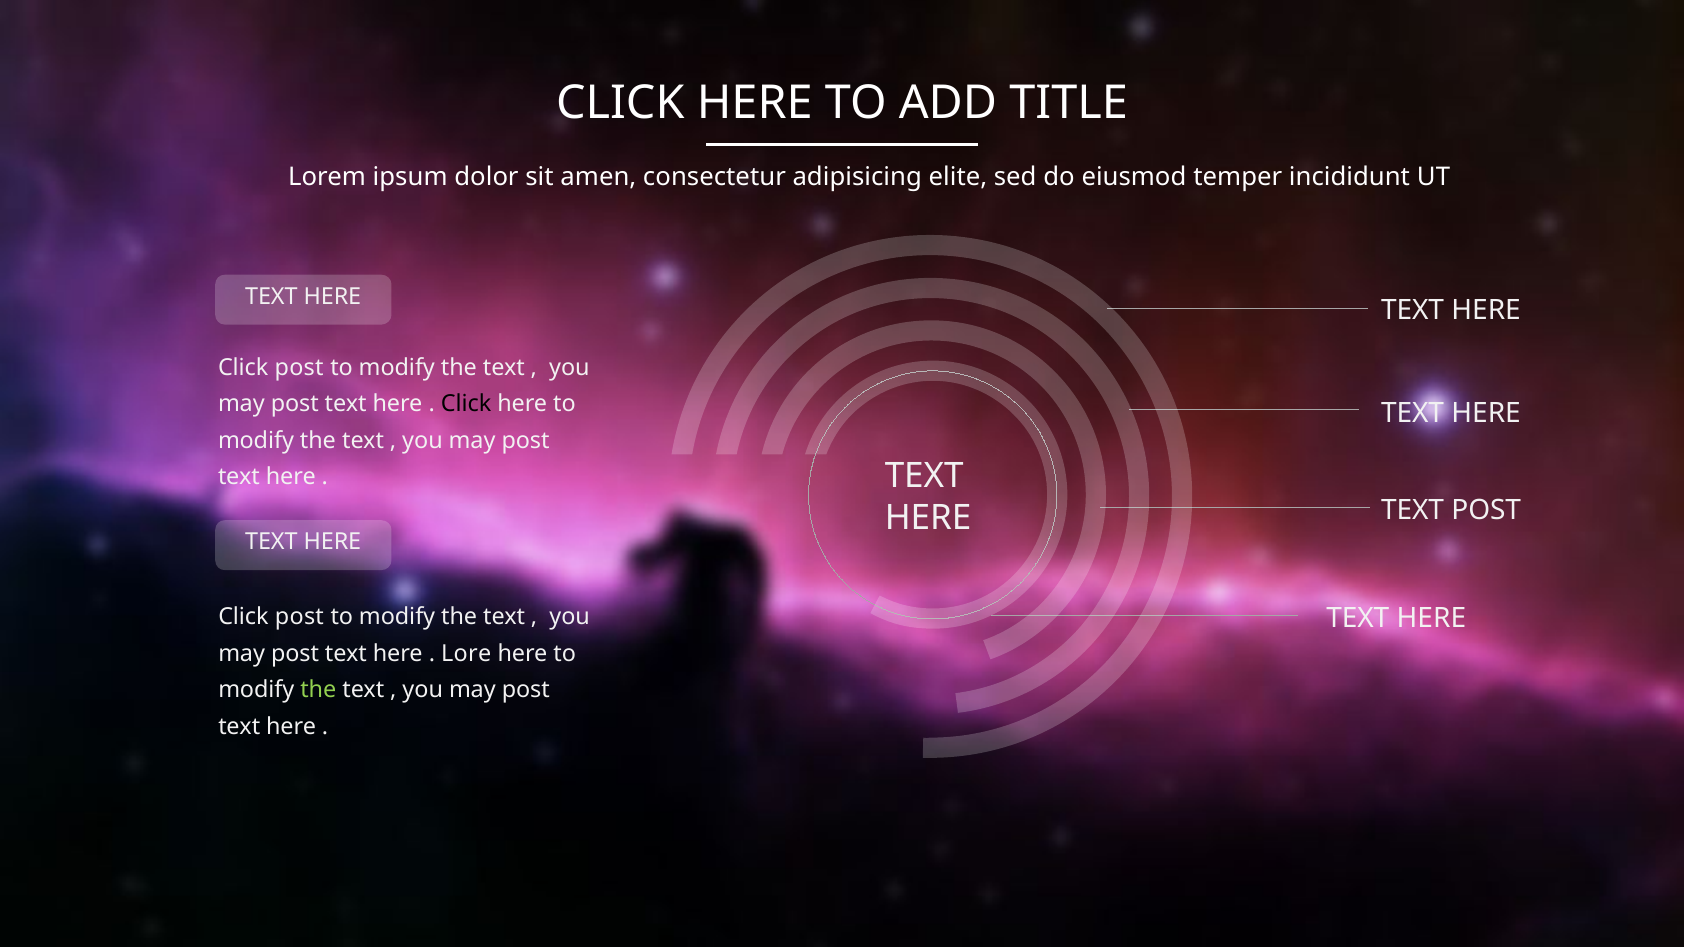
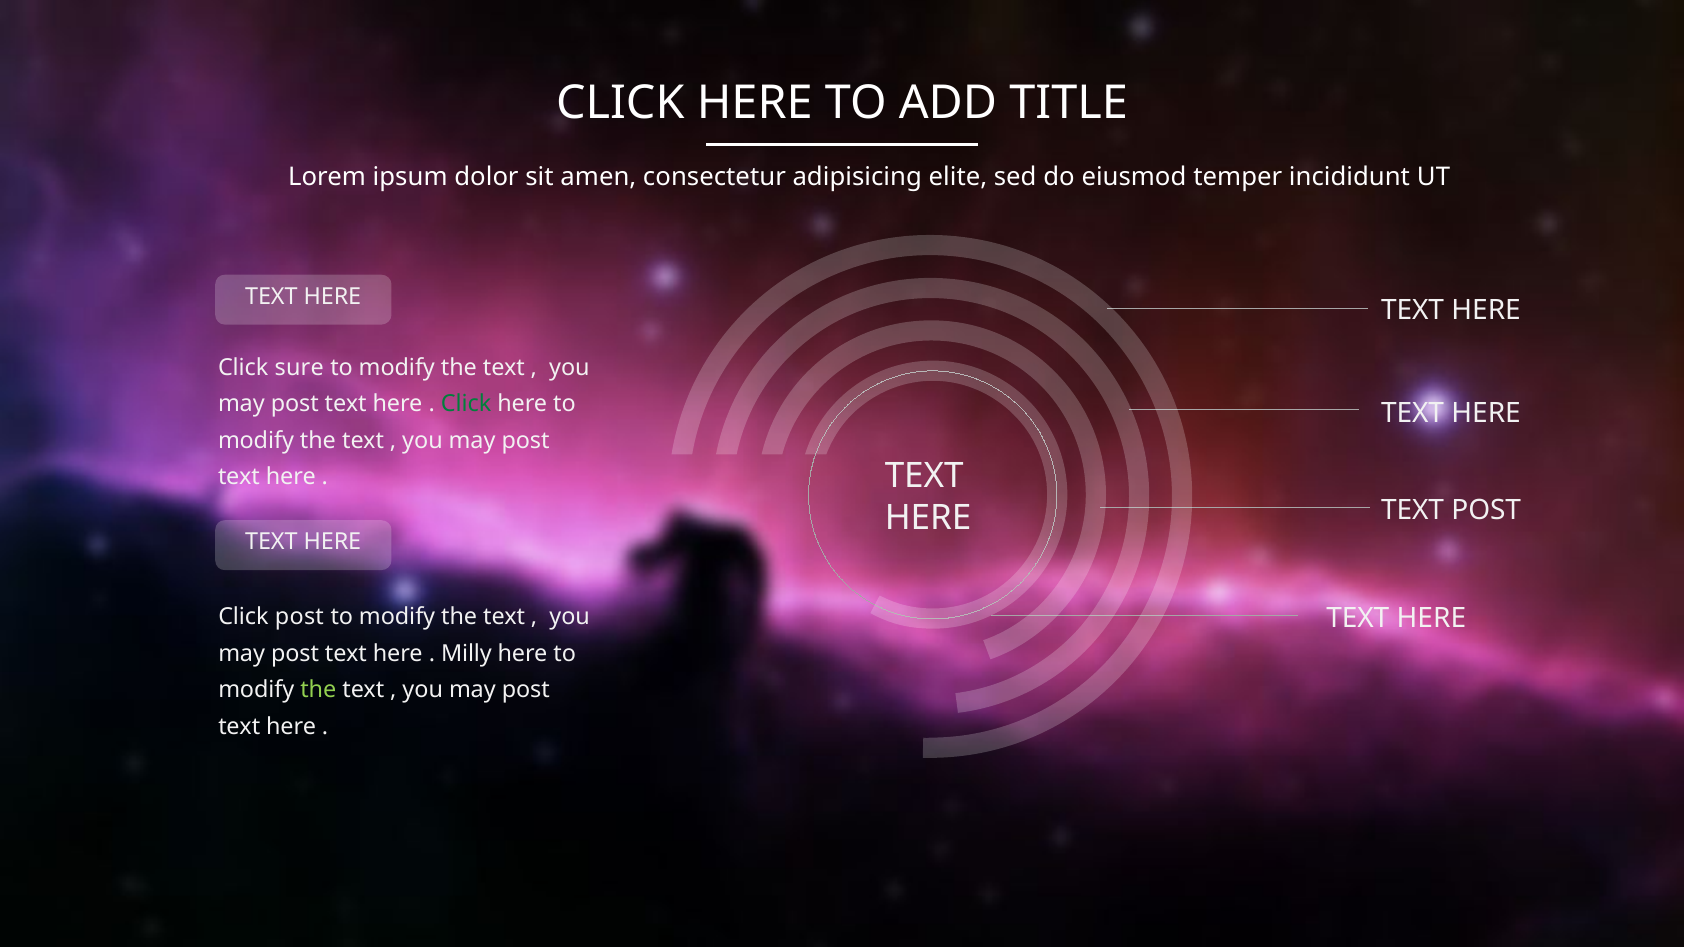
post at (299, 367): post -> sure
Click at (466, 404) colour: black -> green
Lore: Lore -> Milly
